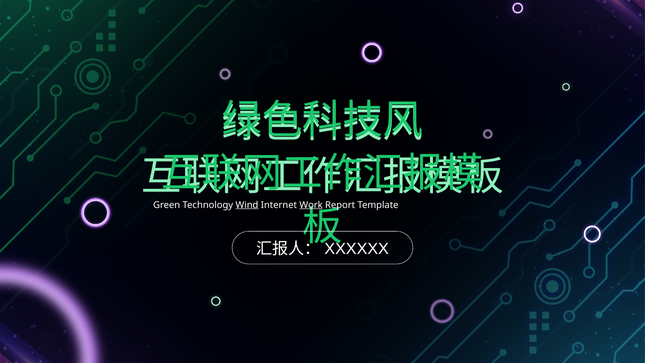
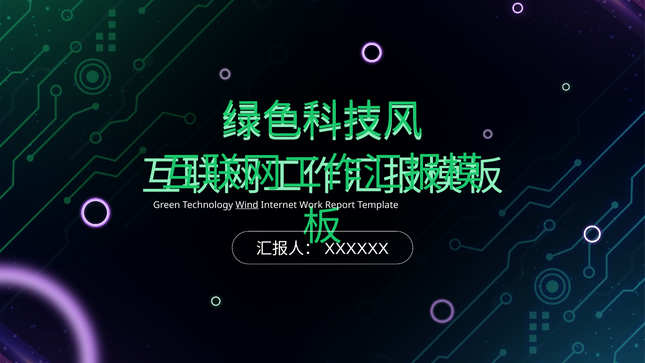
Work underline: present -> none
